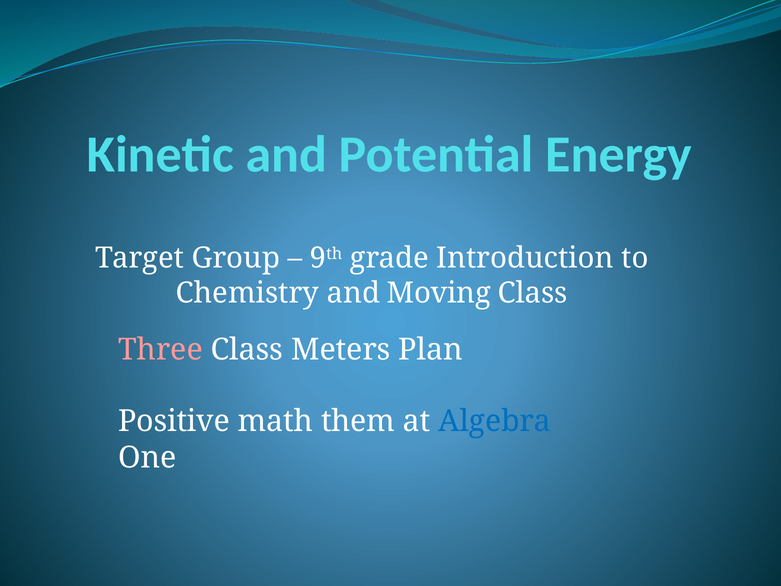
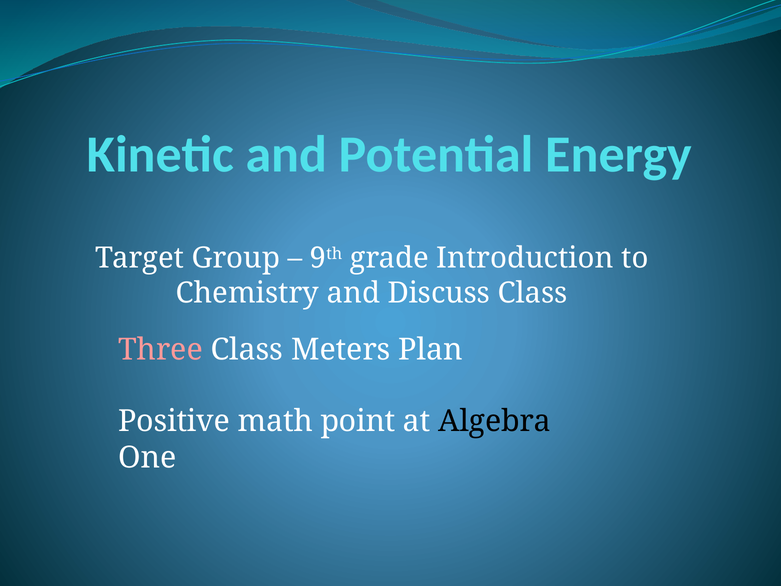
Moving: Moving -> Discuss
them: them -> point
Algebra colour: blue -> black
